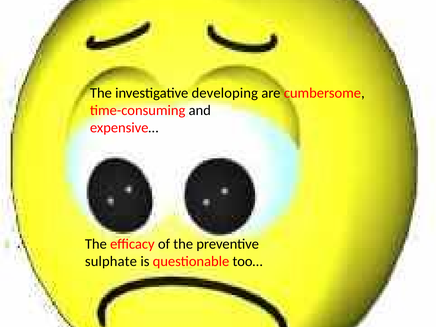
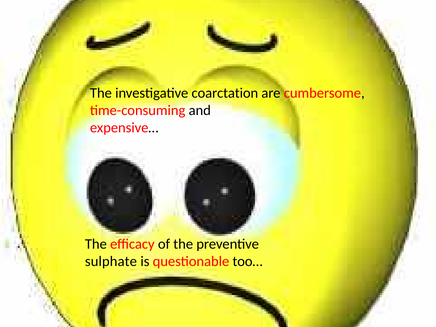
developing: developing -> coarctation
